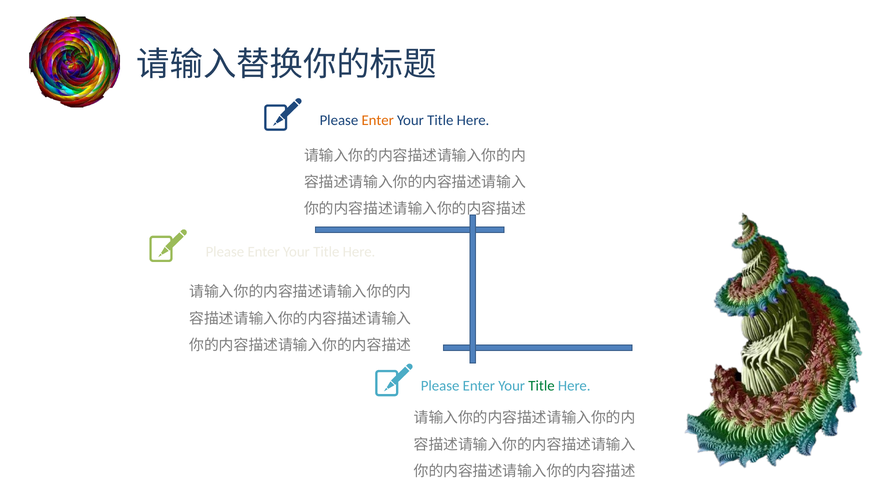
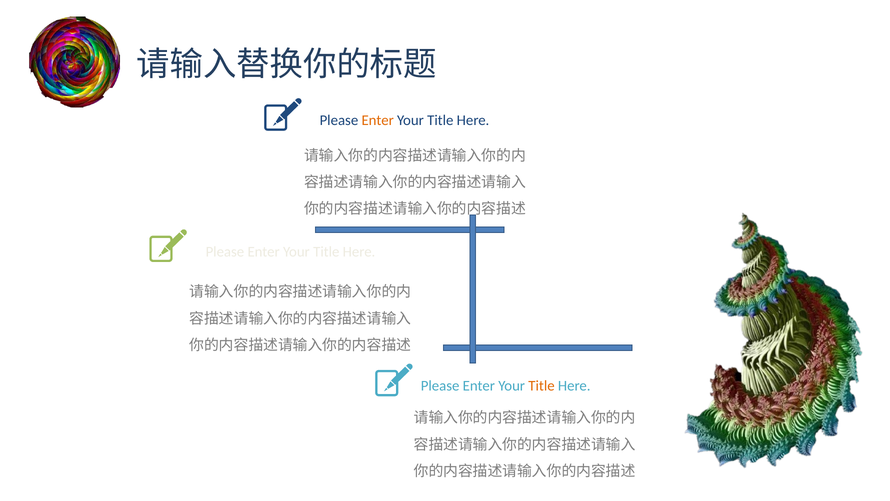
Title at (541, 385) colour: green -> orange
